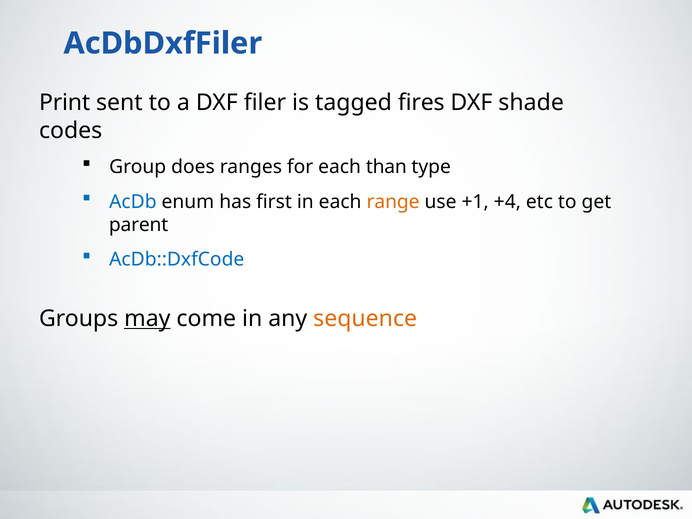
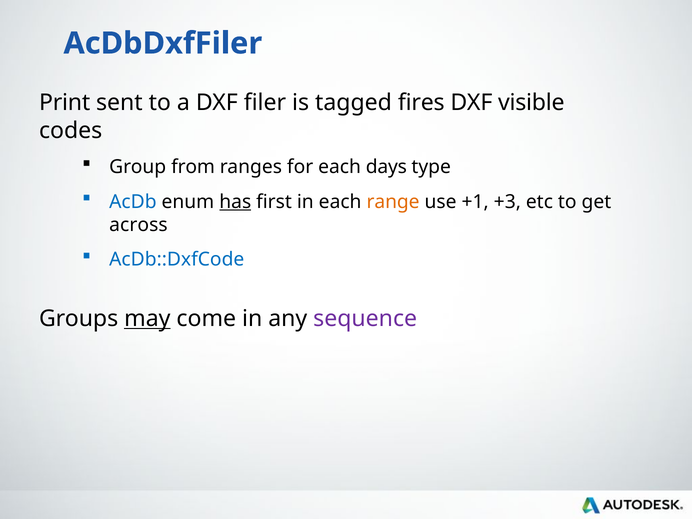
shade: shade -> visible
does: does -> from
than: than -> days
has underline: none -> present
+4: +4 -> +3
parent: parent -> across
sequence colour: orange -> purple
